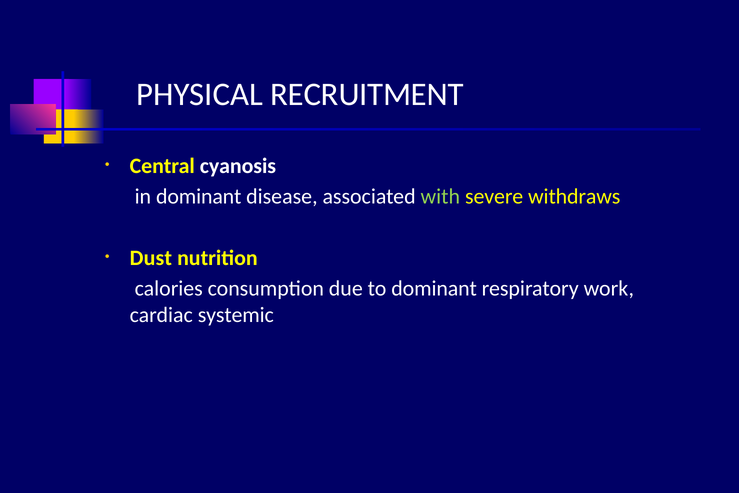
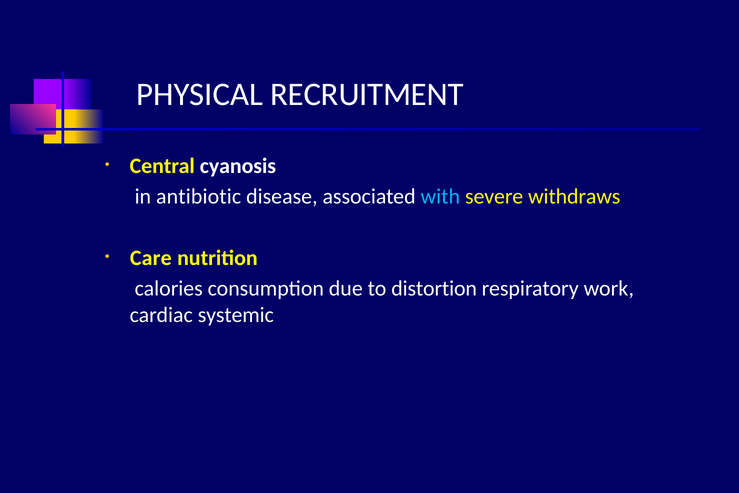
in dominant: dominant -> antibiotic
with colour: light green -> light blue
Dust: Dust -> Care
to dominant: dominant -> distortion
